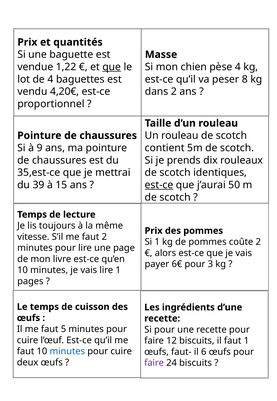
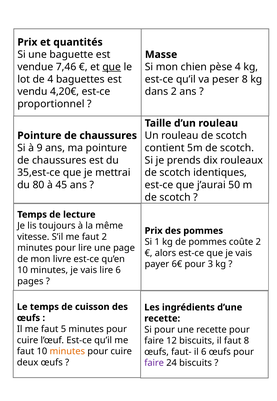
1,22: 1,22 -> 7,46
39: 39 -> 80
15: 15 -> 45
est-ce at (159, 185) underline: present -> none
lire 1: 1 -> 6
faut 1: 1 -> 8
minutes at (67, 350) colour: blue -> orange
